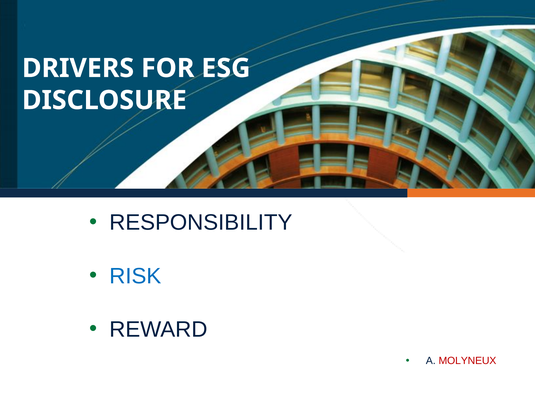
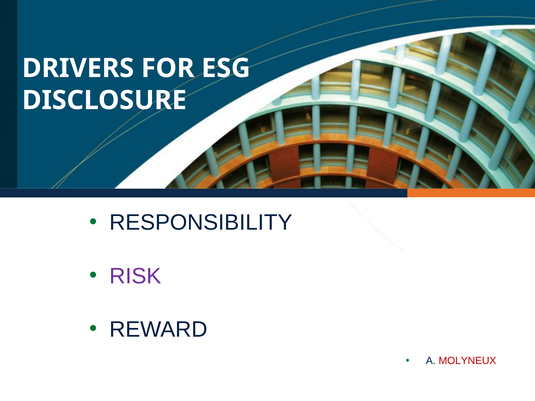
RISK colour: blue -> purple
